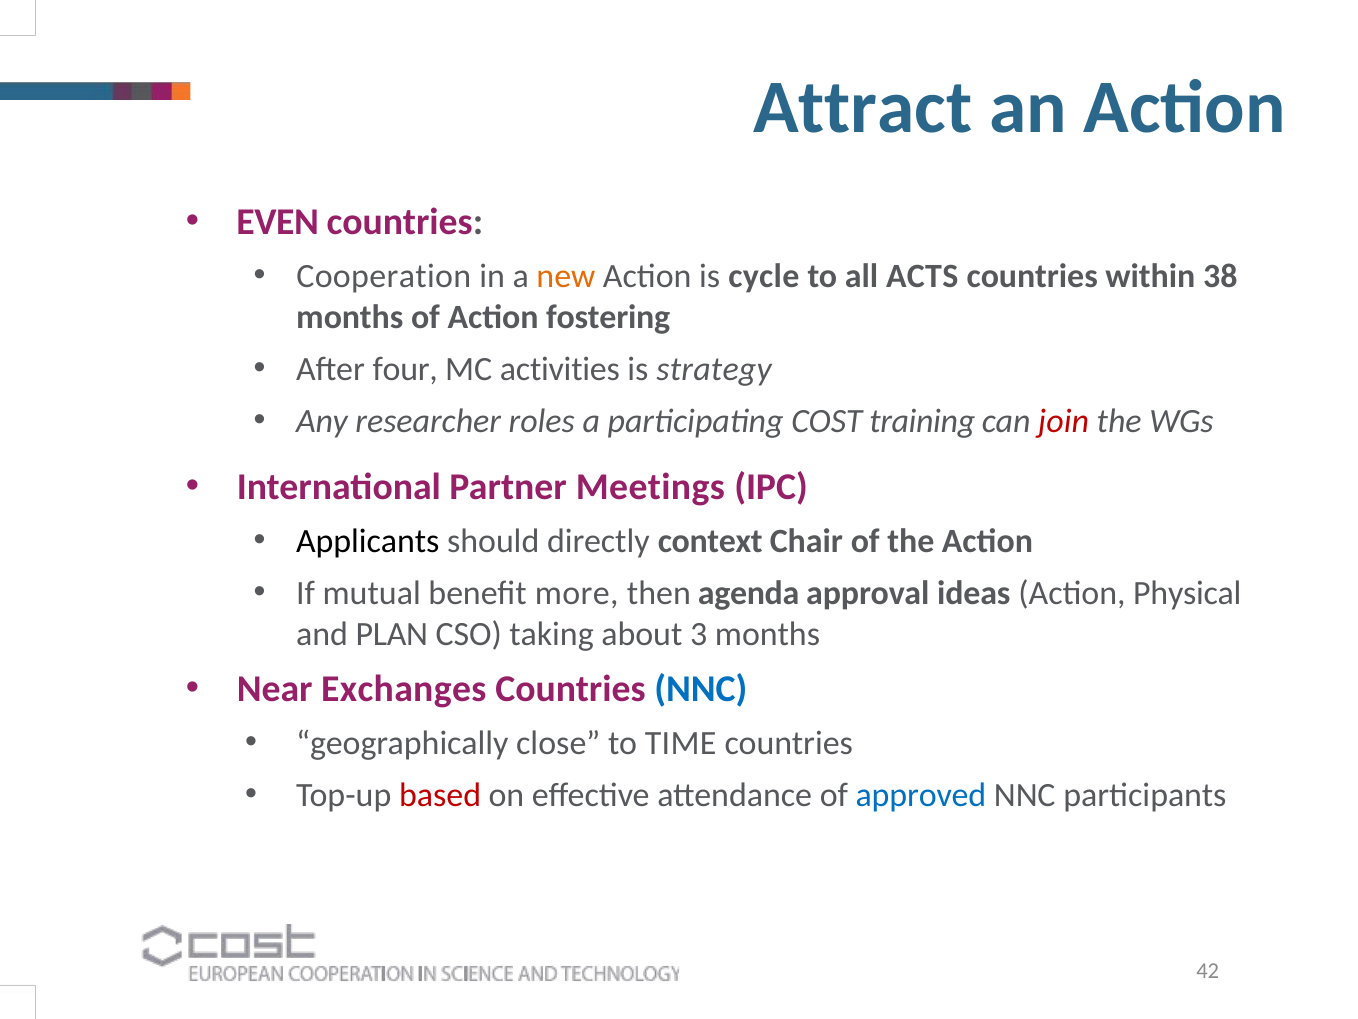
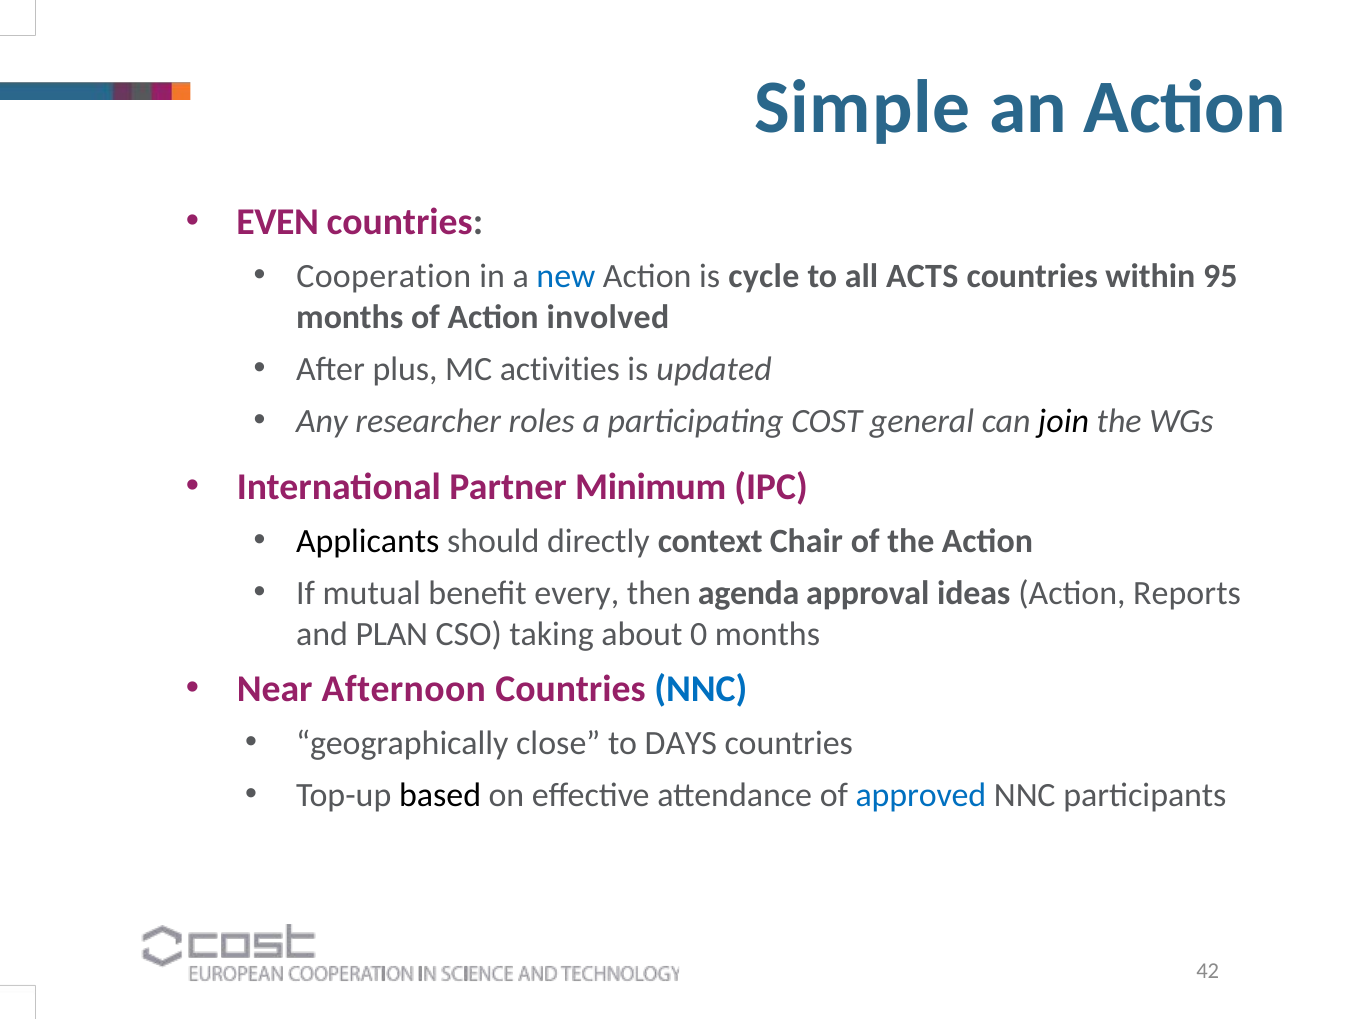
Attract: Attract -> Simple
new colour: orange -> blue
38: 38 -> 95
fostering: fostering -> involved
four: four -> plus
strategy: strategy -> updated
training: training -> general
join colour: red -> black
Meetings: Meetings -> Minimum
more: more -> every
Physical: Physical -> Reports
3: 3 -> 0
Exchanges: Exchanges -> Afternoon
TIME: TIME -> DAYS
based colour: red -> black
